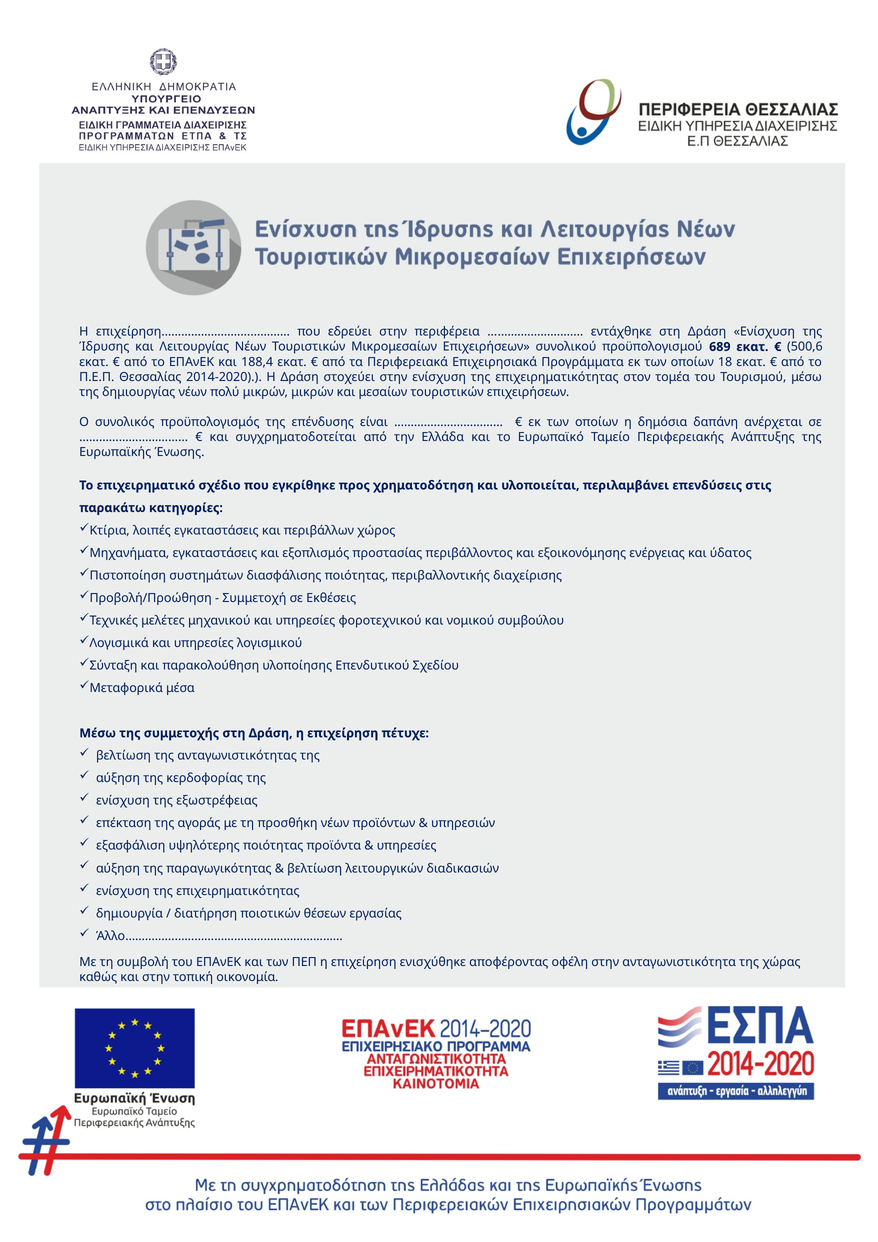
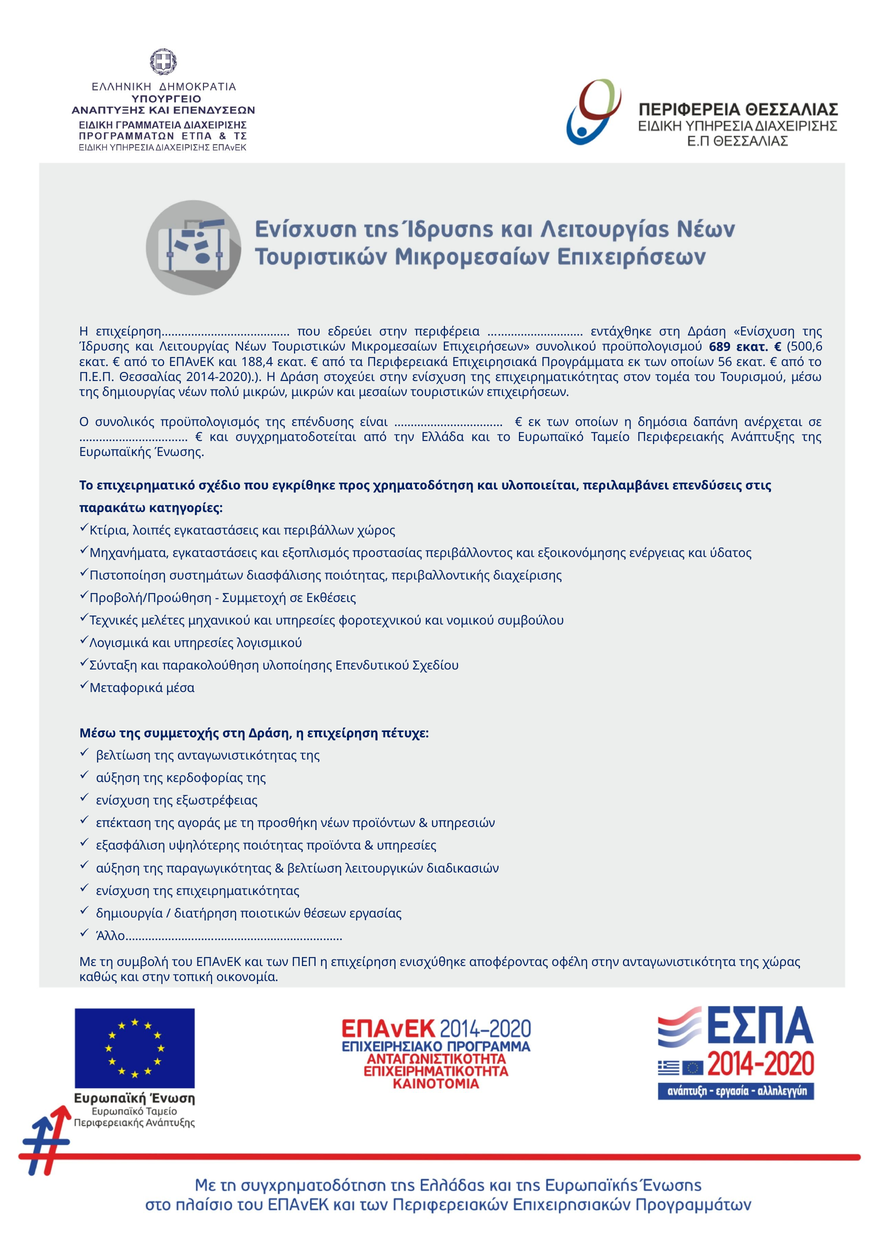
18: 18 -> 56
